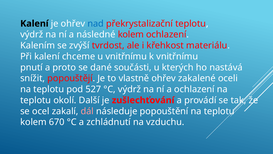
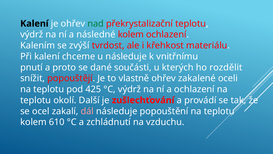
nad colour: blue -> green
u vnitřnímu: vnitřnímu -> následuje
nastává: nastává -> rozdělit
527: 527 -> 425
670: 670 -> 610
